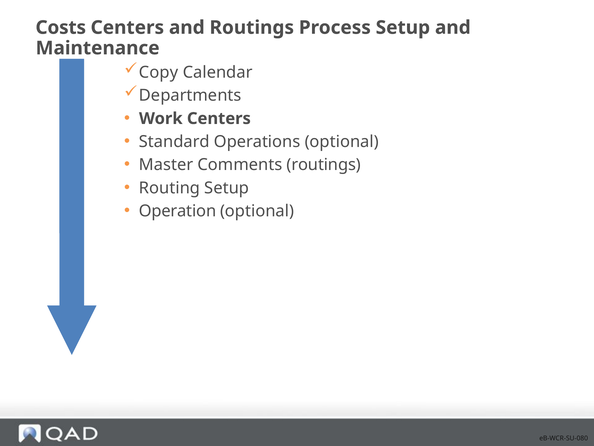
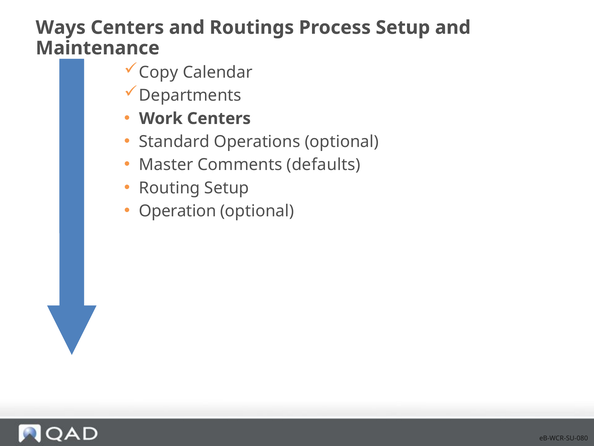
Costs: Costs -> Ways
Comments routings: routings -> defaults
